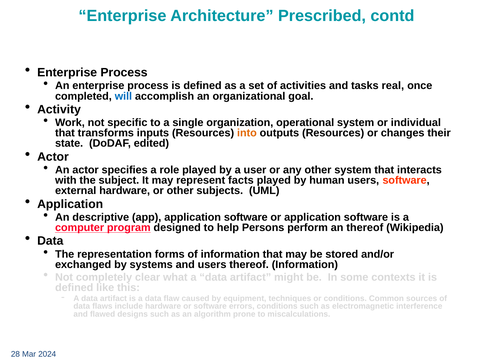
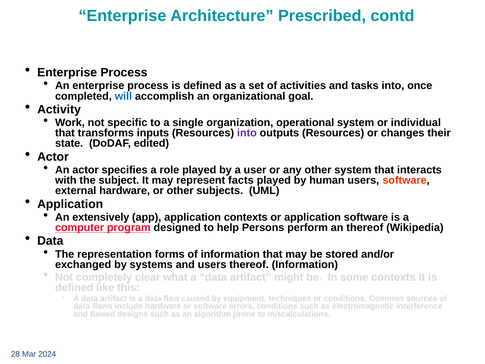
tasks real: real -> into
into at (247, 133) colour: orange -> purple
descriptive: descriptive -> extensively
app application software: software -> contexts
